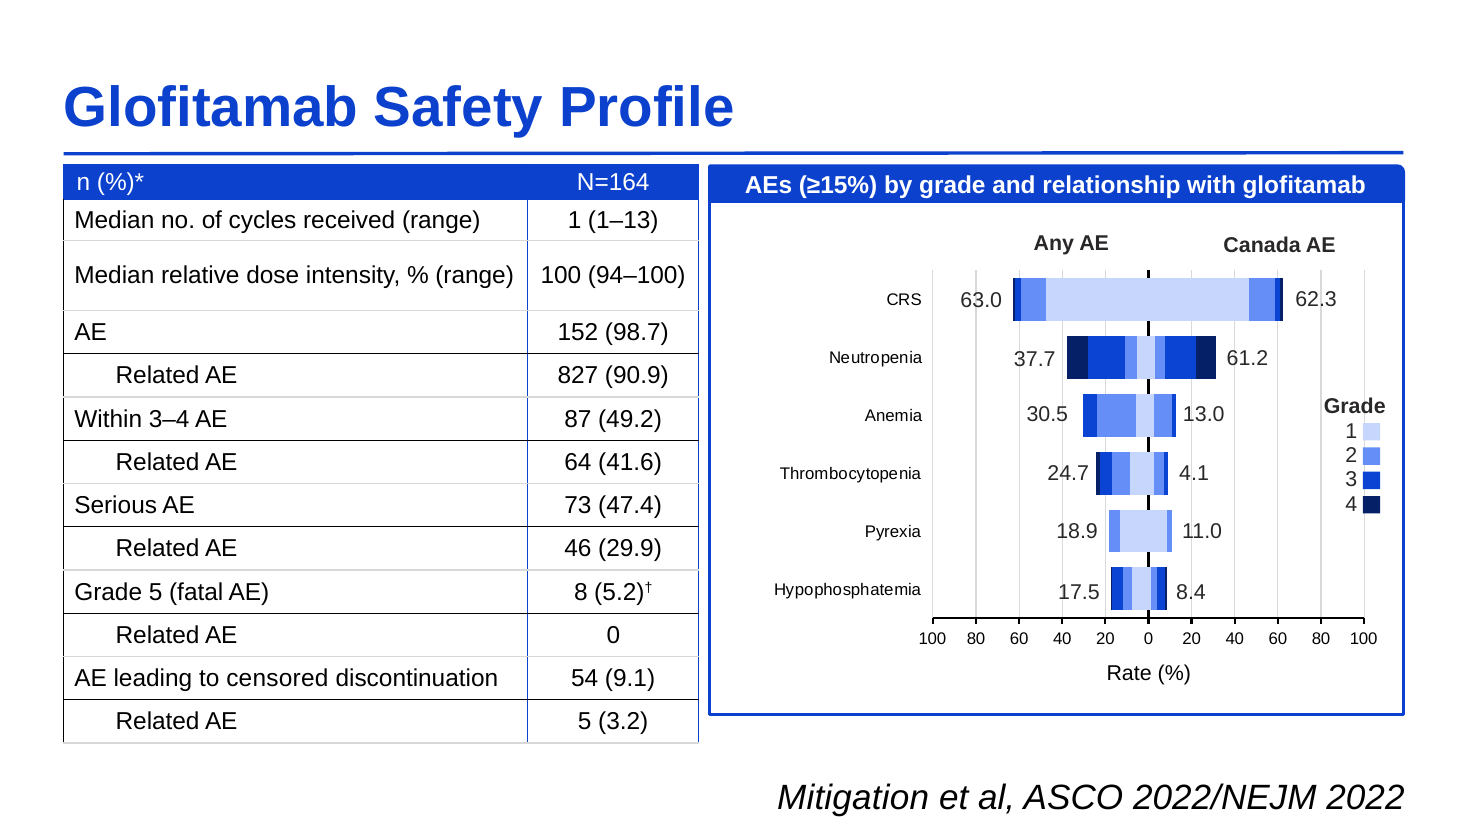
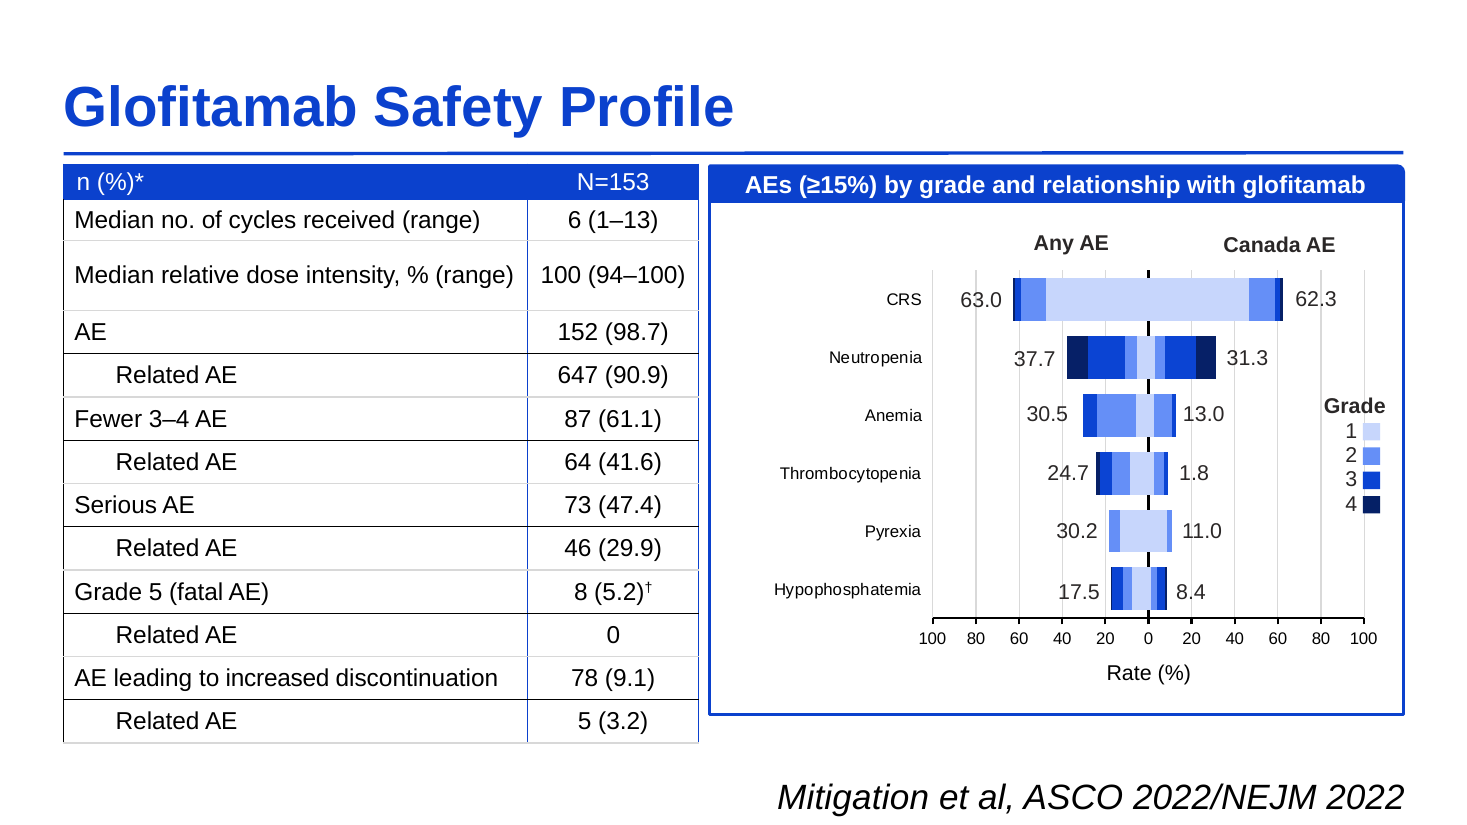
N=164: N=164 -> N=153
range 1: 1 -> 6
61.2: 61.2 -> 31.3
827: 827 -> 647
Within: Within -> Fewer
49.2: 49.2 -> 61.1
4.1: 4.1 -> 1.8
18.9: 18.9 -> 30.2
censored: censored -> increased
54: 54 -> 78
